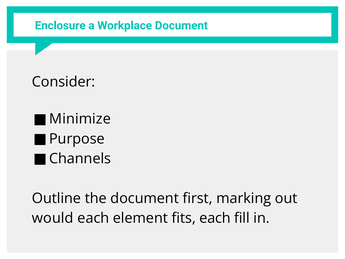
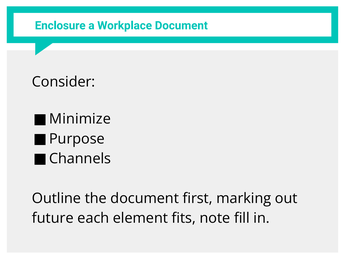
would: would -> future
fits each: each -> note
